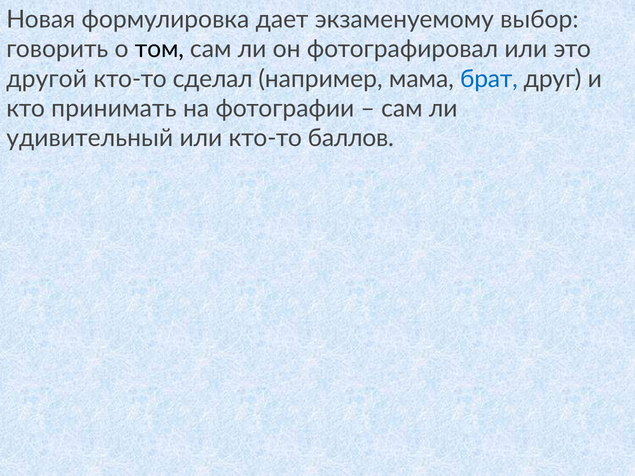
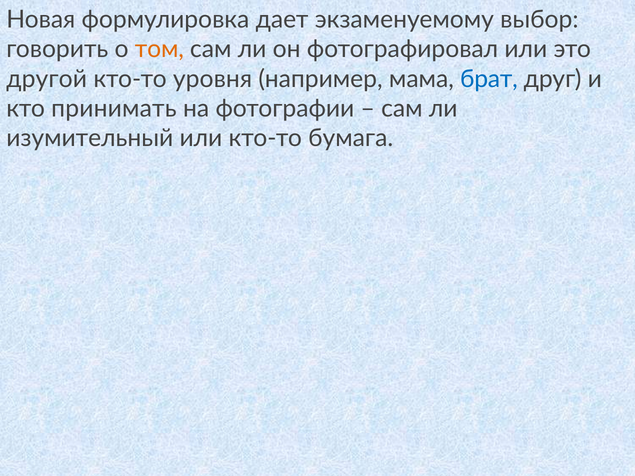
том colour: black -> orange
сделал: сделал -> уровня
удивительный: удивительный -> изумительный
баллов: баллов -> бумага
